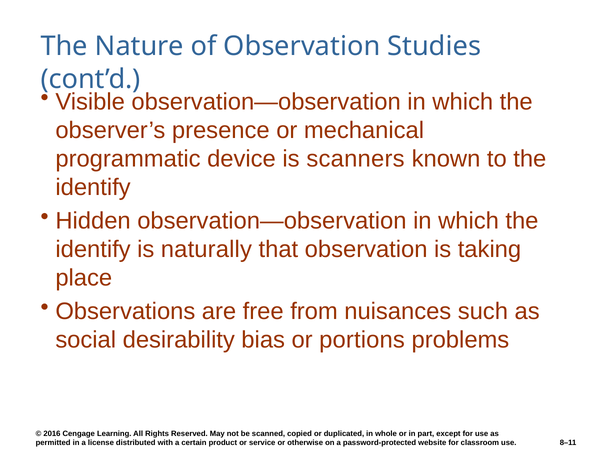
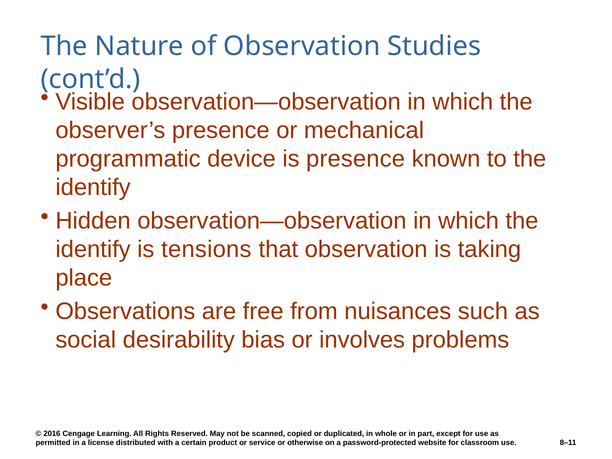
is scanners: scanners -> presence
naturally: naturally -> tensions
portions: portions -> involves
